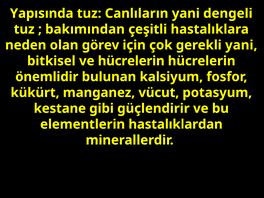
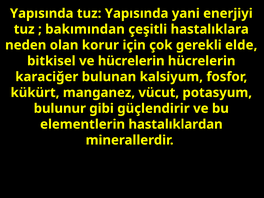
tuz Canlıların: Canlıların -> Yapısında
dengeli: dengeli -> enerjiyi
görev: görev -> korur
gerekli yani: yani -> elde
önemlidir: önemlidir -> karaciğer
kestane: kestane -> bulunur
